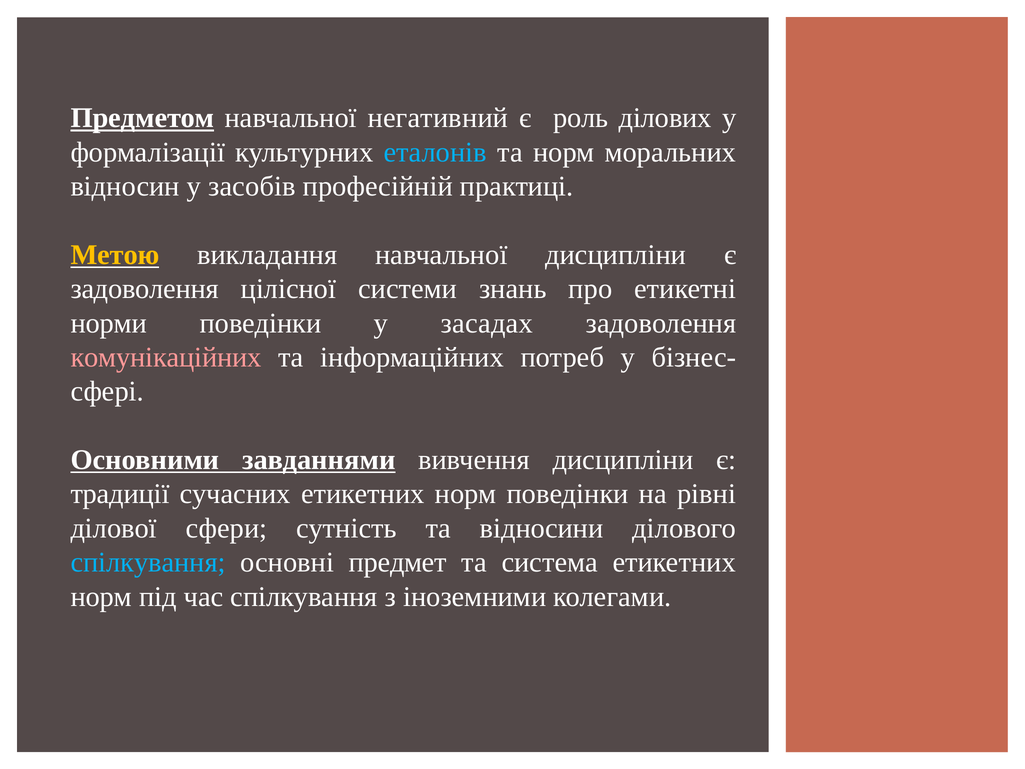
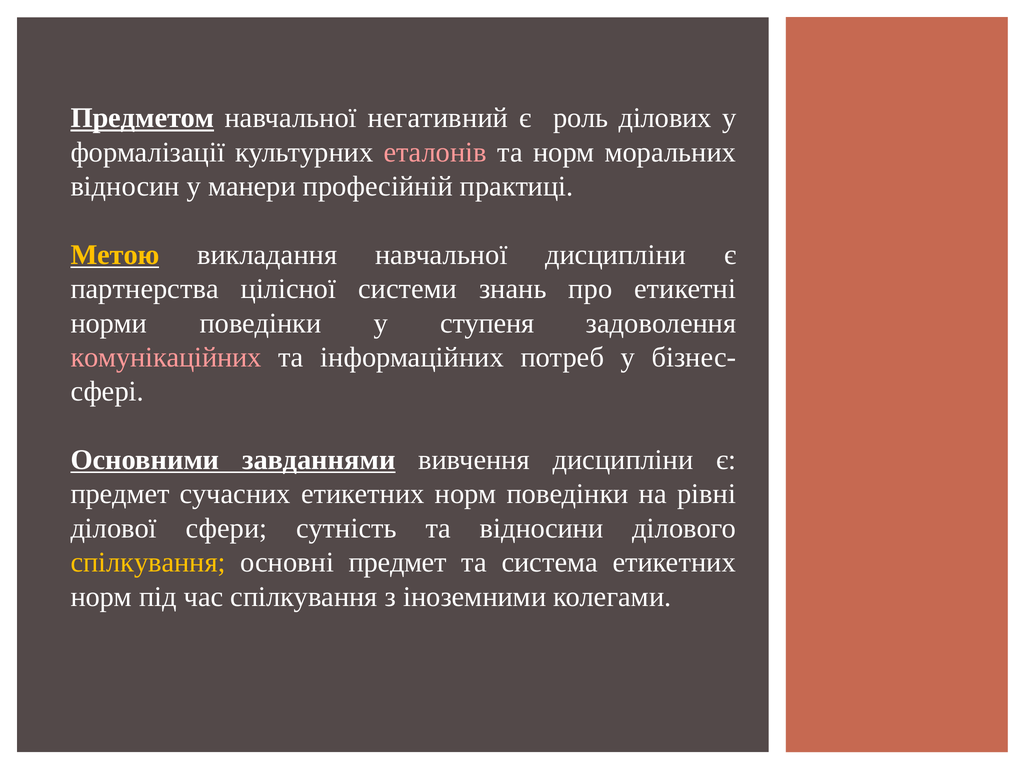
еталонів colour: light blue -> pink
засобів: засобів -> манери
задоволення at (145, 289): задоволення -> партнерства
засадах: засадах -> ступеня
традиції at (120, 494): традиції -> предмет
спілкування at (148, 562) colour: light blue -> yellow
